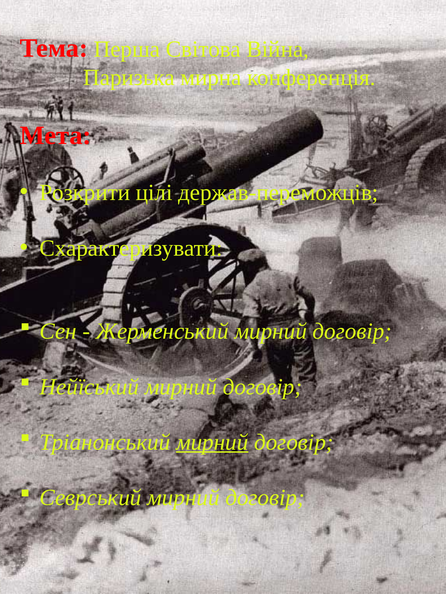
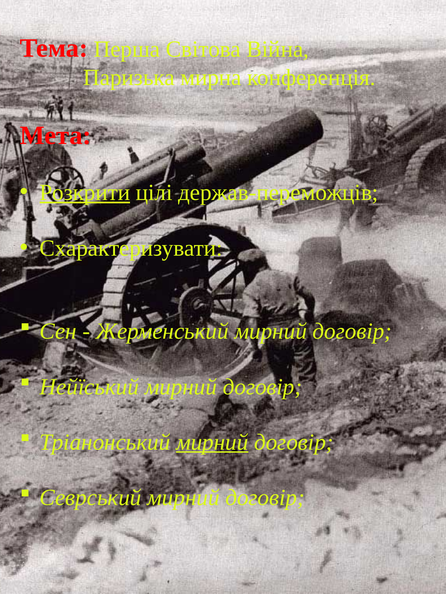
Розкрити underline: none -> present
